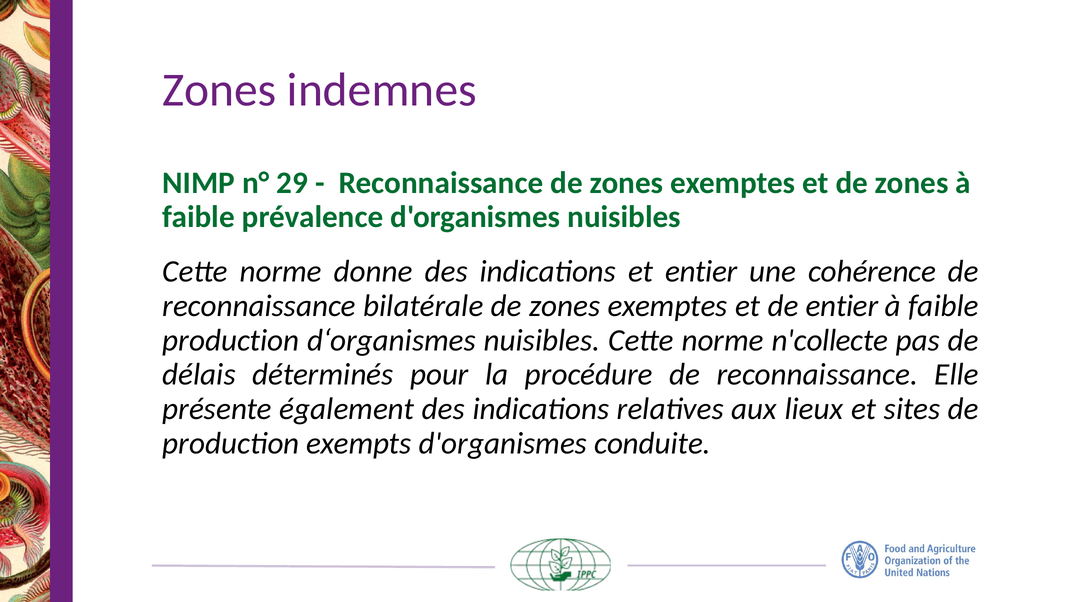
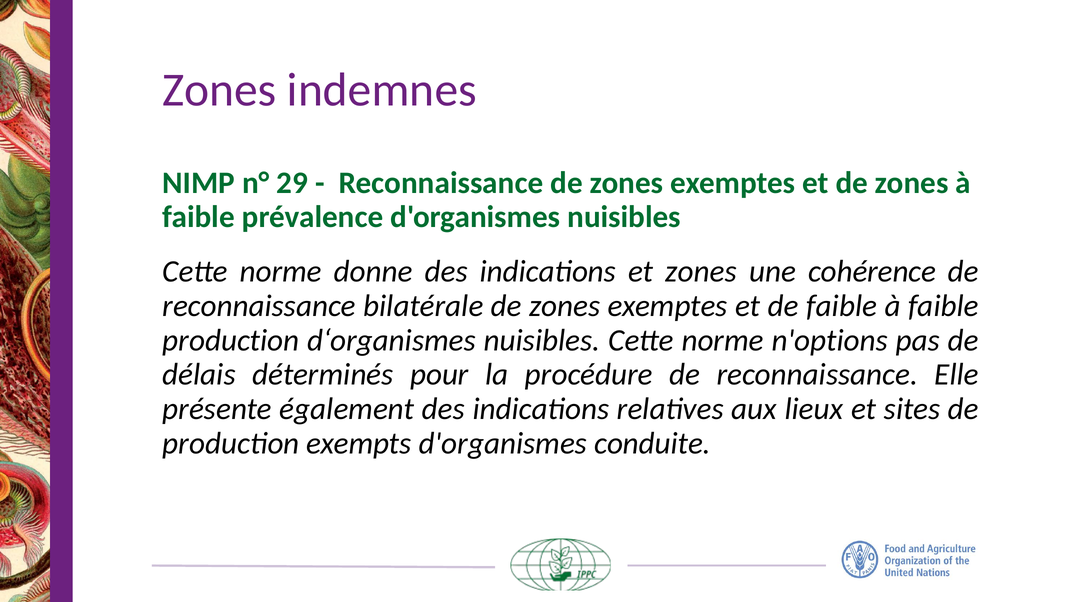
et entier: entier -> zones
de entier: entier -> faible
n'collecte: n'collecte -> n'options
